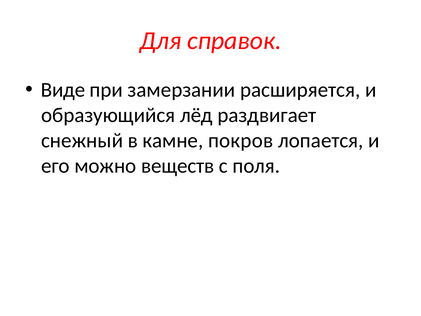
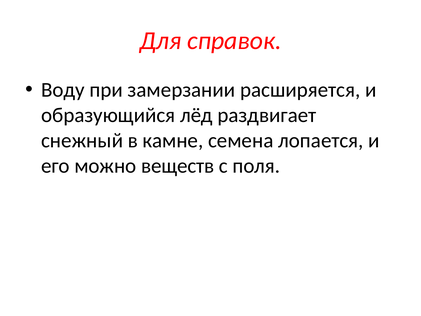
Виде: Виде -> Воду
покров: покров -> семена
